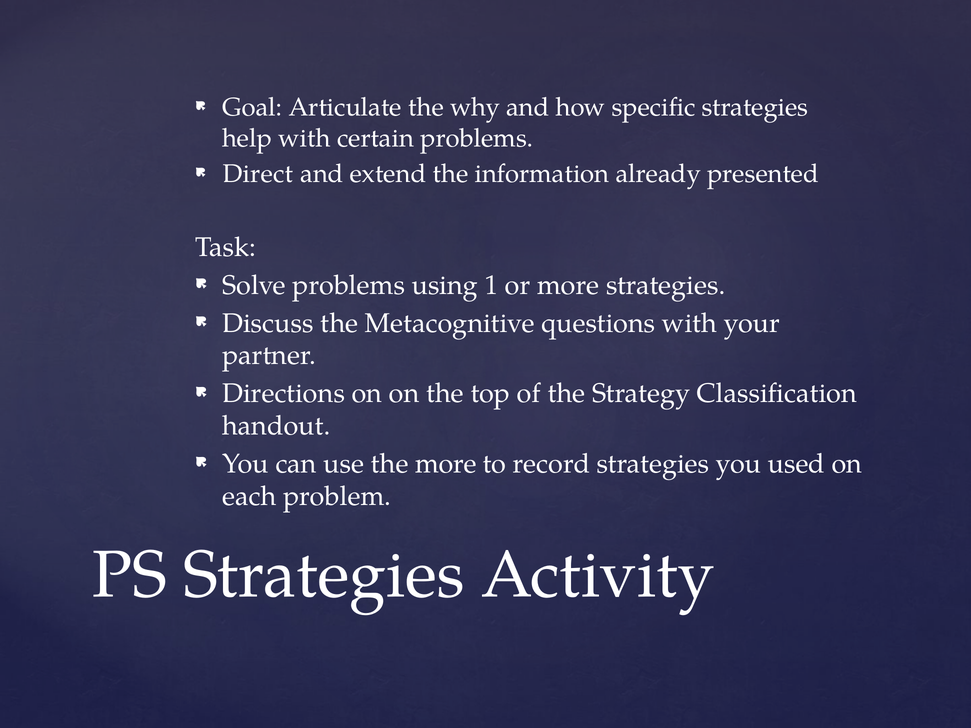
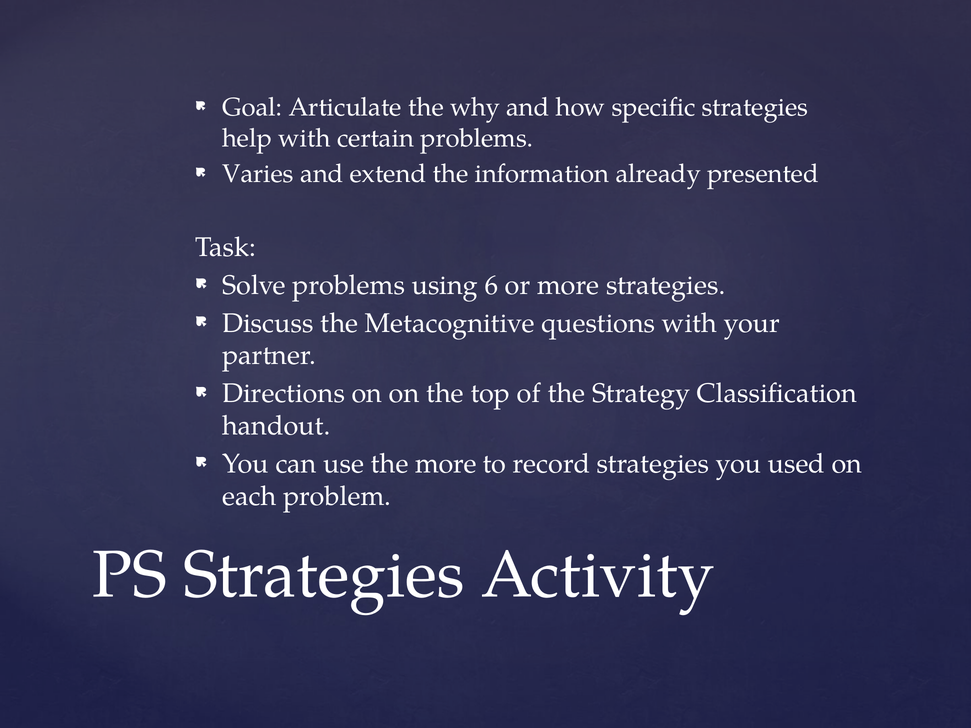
Direct: Direct -> Varies
1: 1 -> 6
